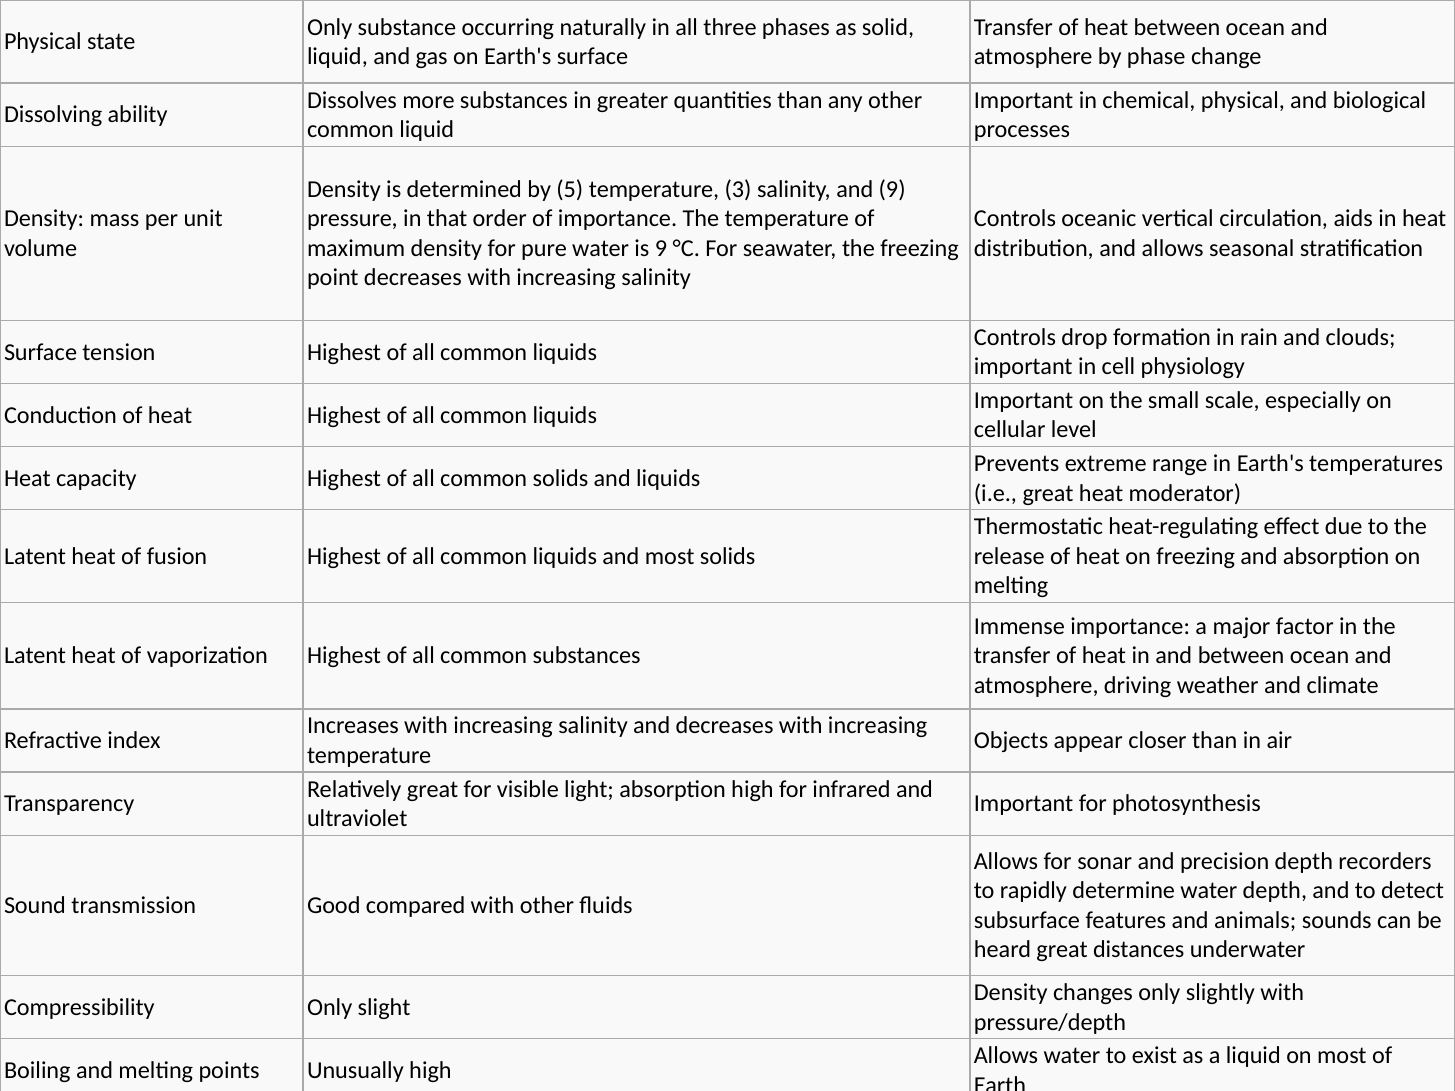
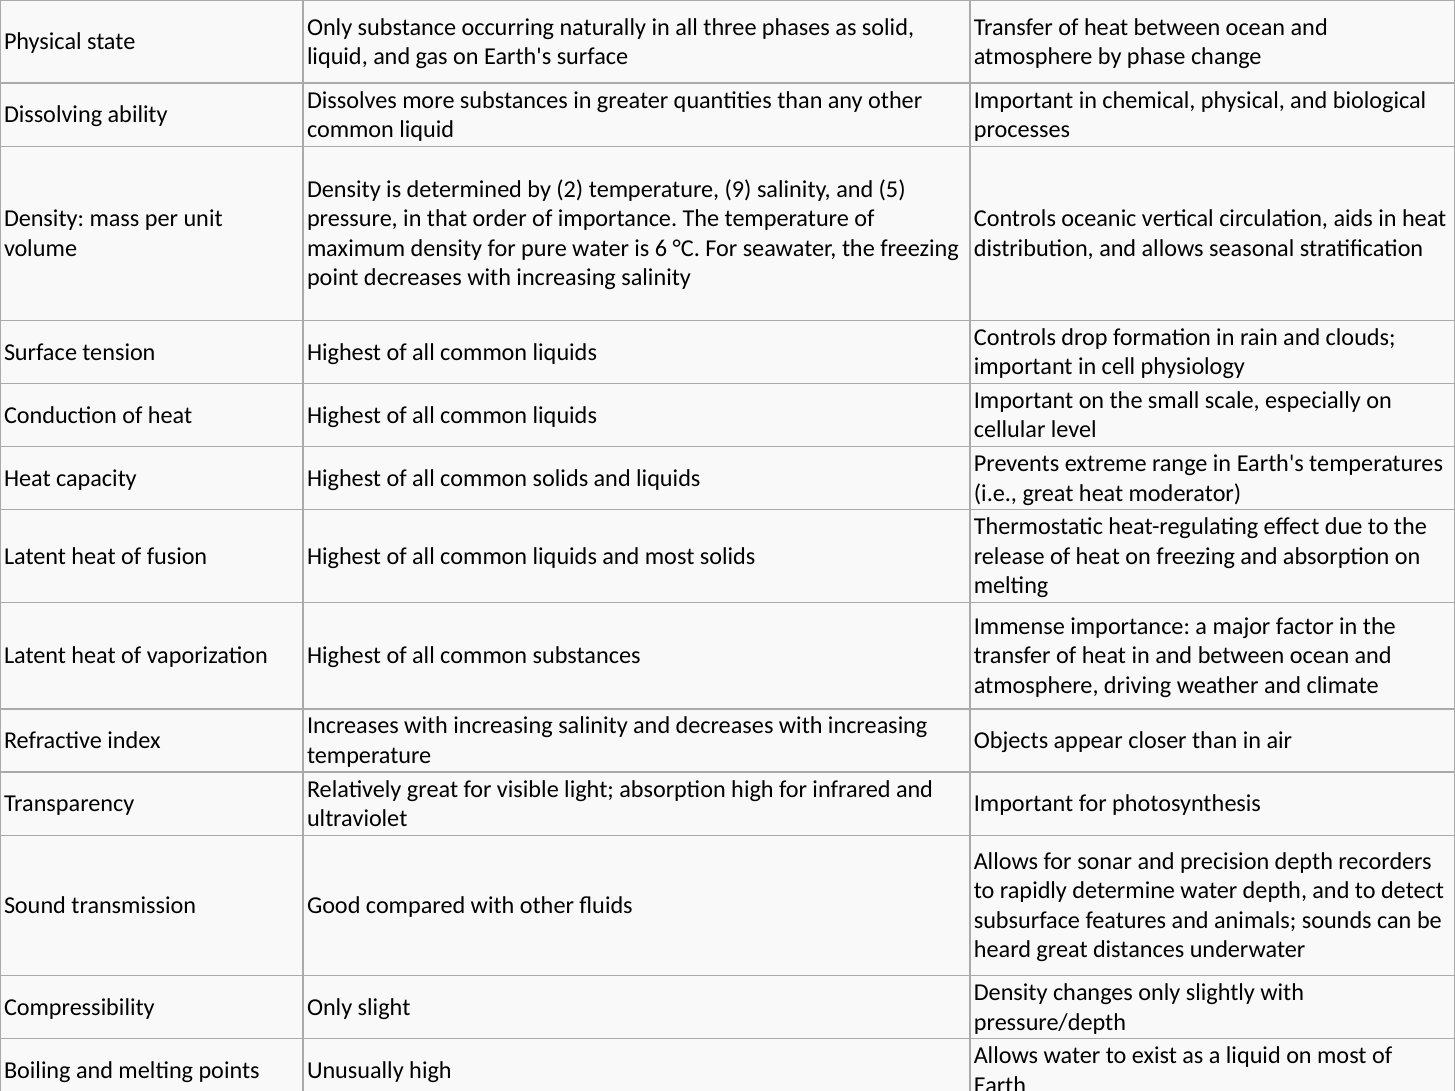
5: 5 -> 2
3: 3 -> 9
and 9: 9 -> 5
is 9: 9 -> 6
